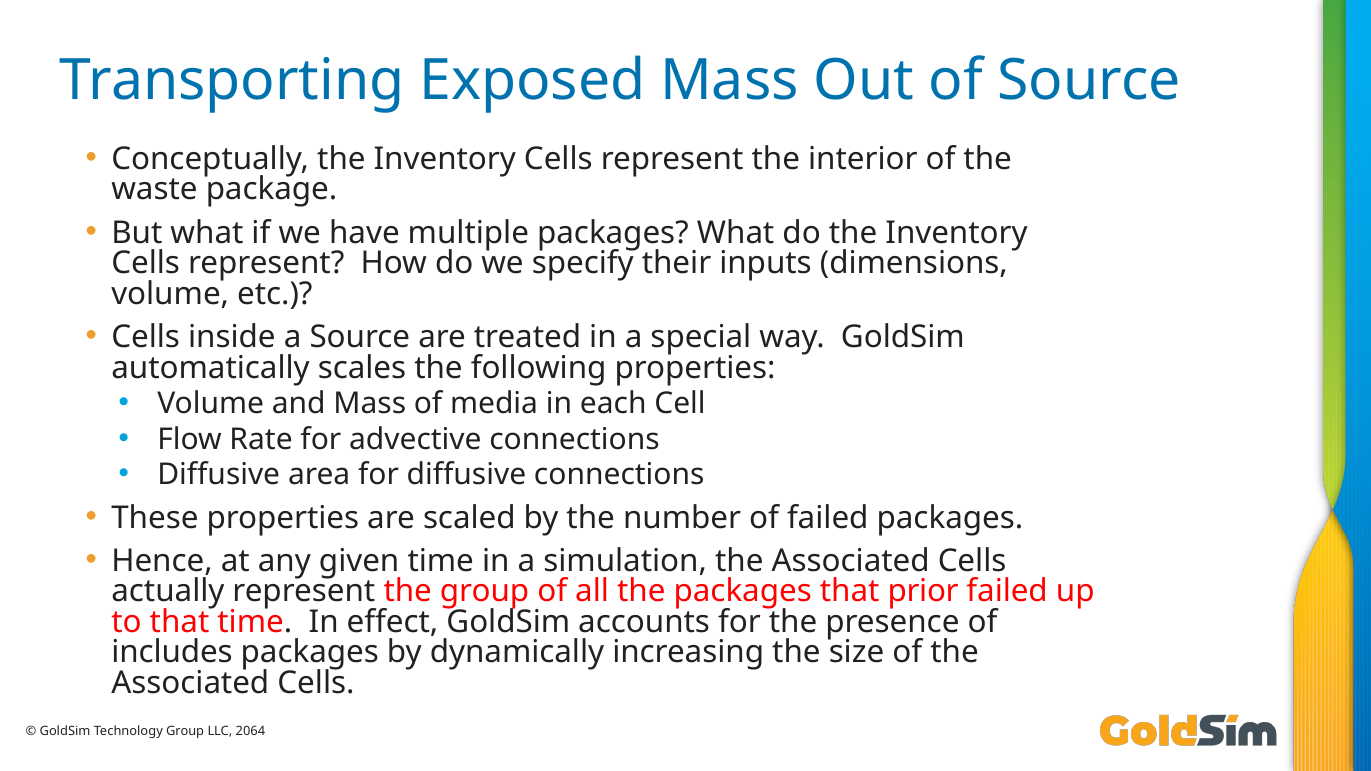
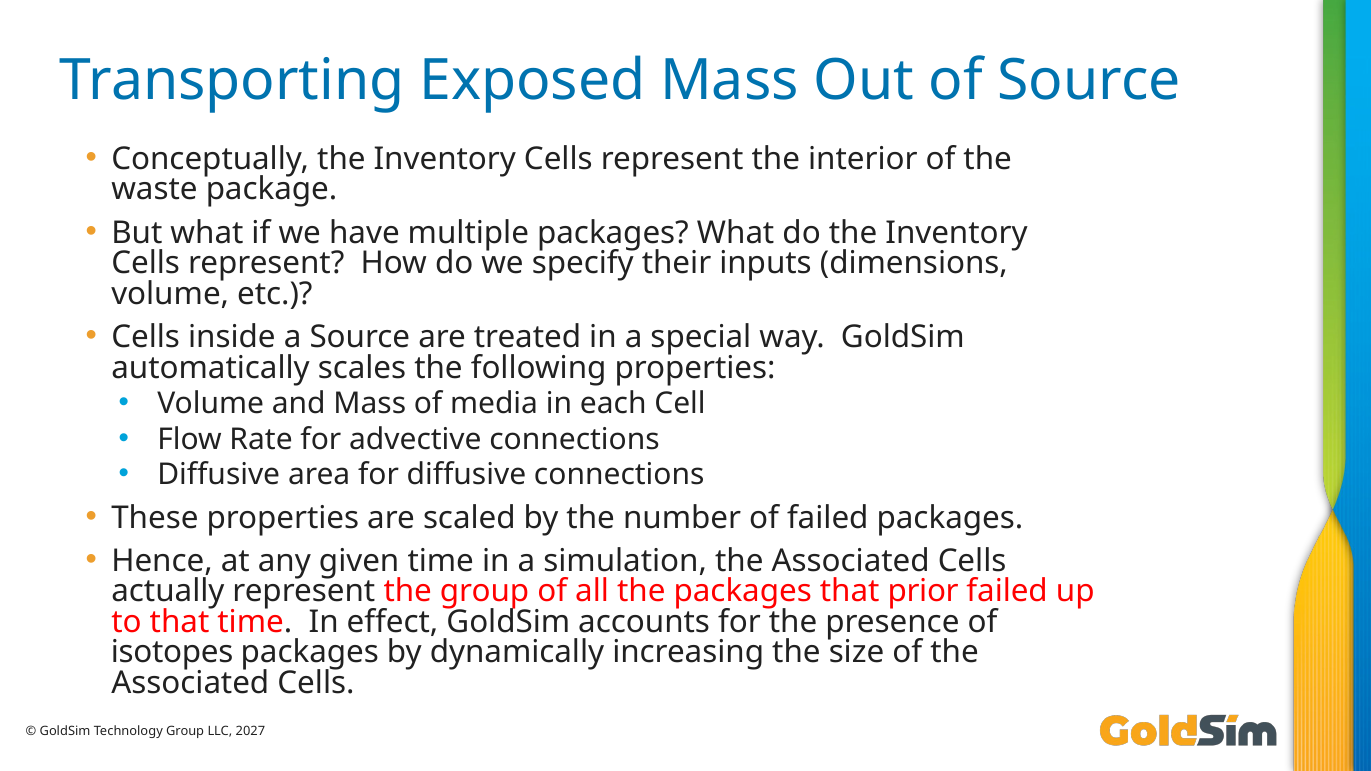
includes: includes -> isotopes
2064: 2064 -> 2027
